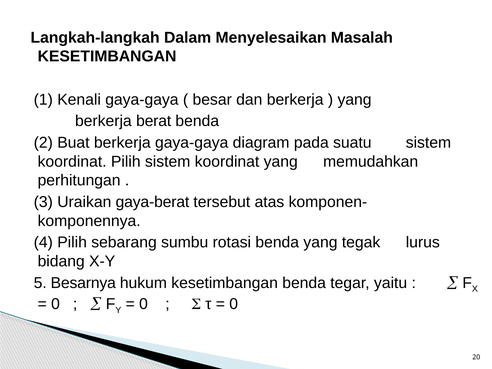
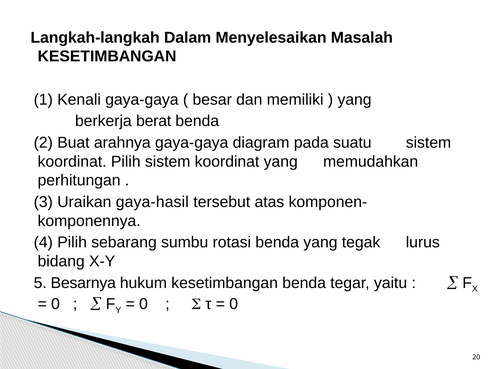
dan berkerja: berkerja -> memiliki
Buat berkerja: berkerja -> arahnya
gaya-berat: gaya-berat -> gaya-hasil
